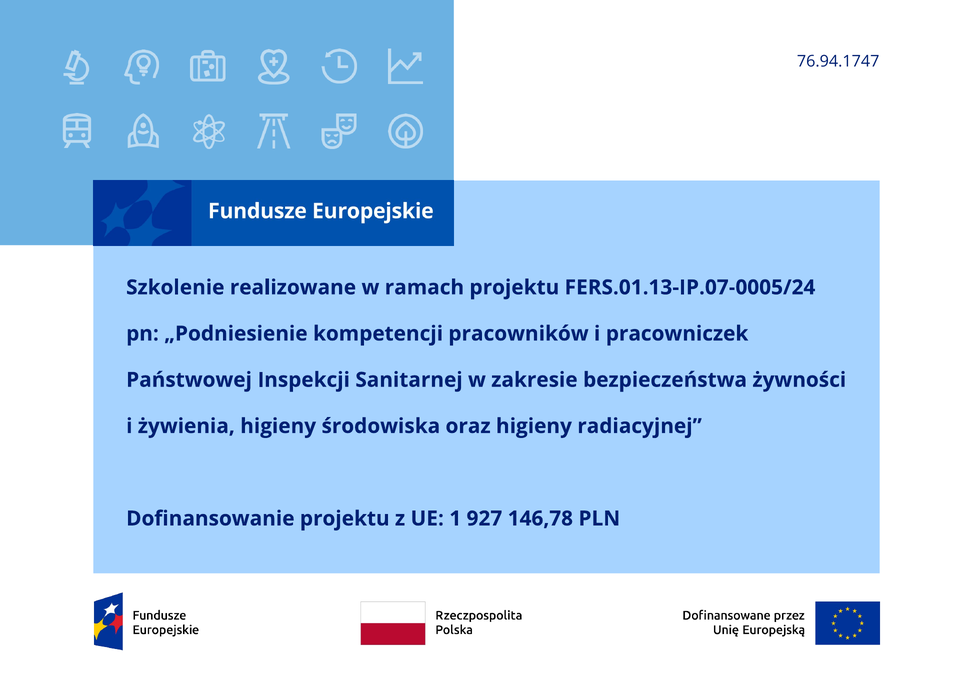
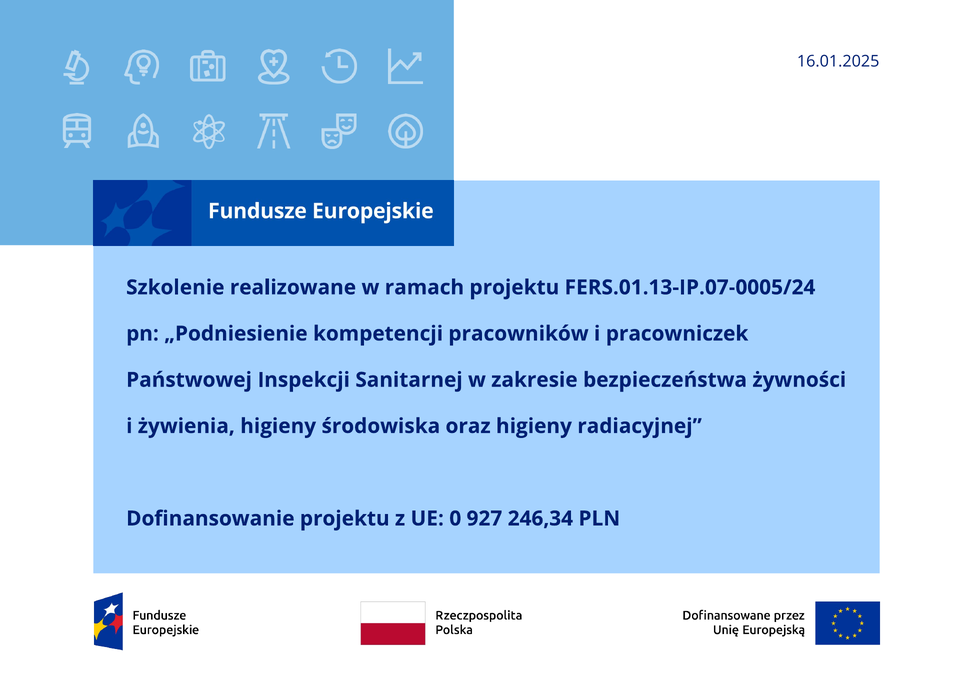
76.94.1747: 76.94.1747 -> 16.01.2025
1: 1 -> 0
146,78: 146,78 -> 246,34
